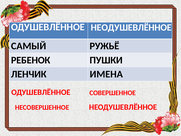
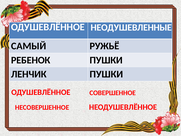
НЕОДУШЕВЛЁННОЕ at (131, 27): НЕОДУШЕВЛЁННОЕ -> НЕОДУШЕВЛЕННЫЕ
ЛЕНЧИК ИМЕНА: ИМЕНА -> ПУШКИ
